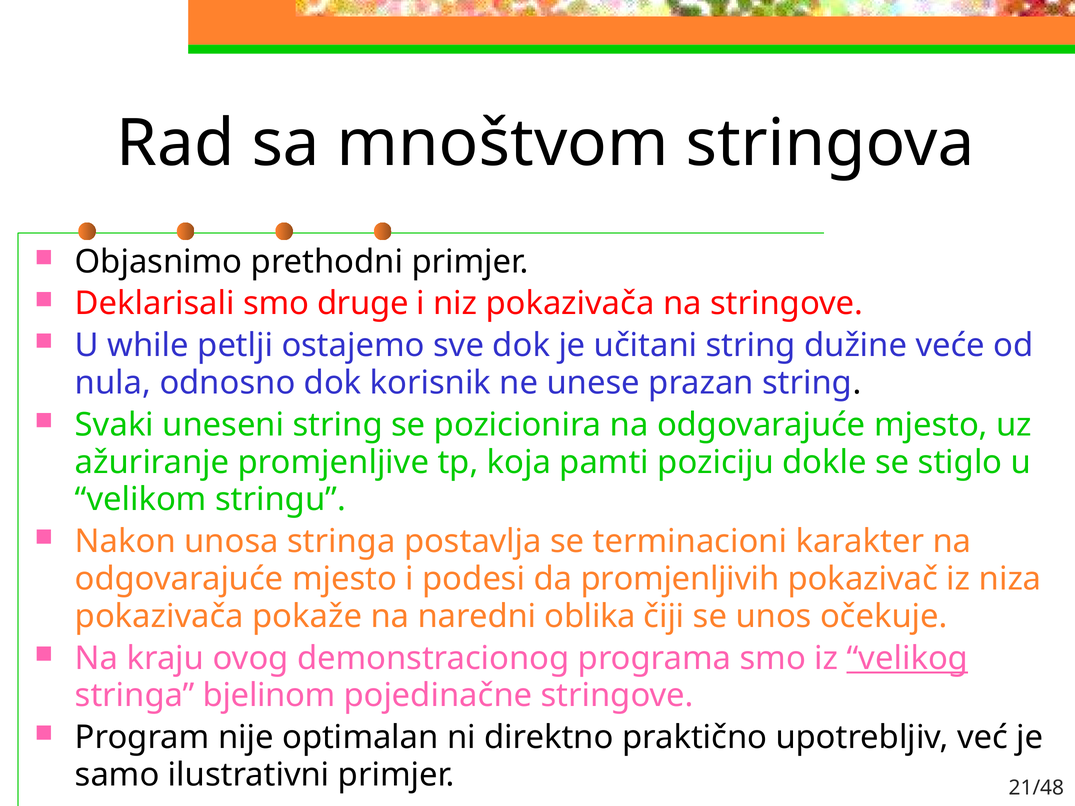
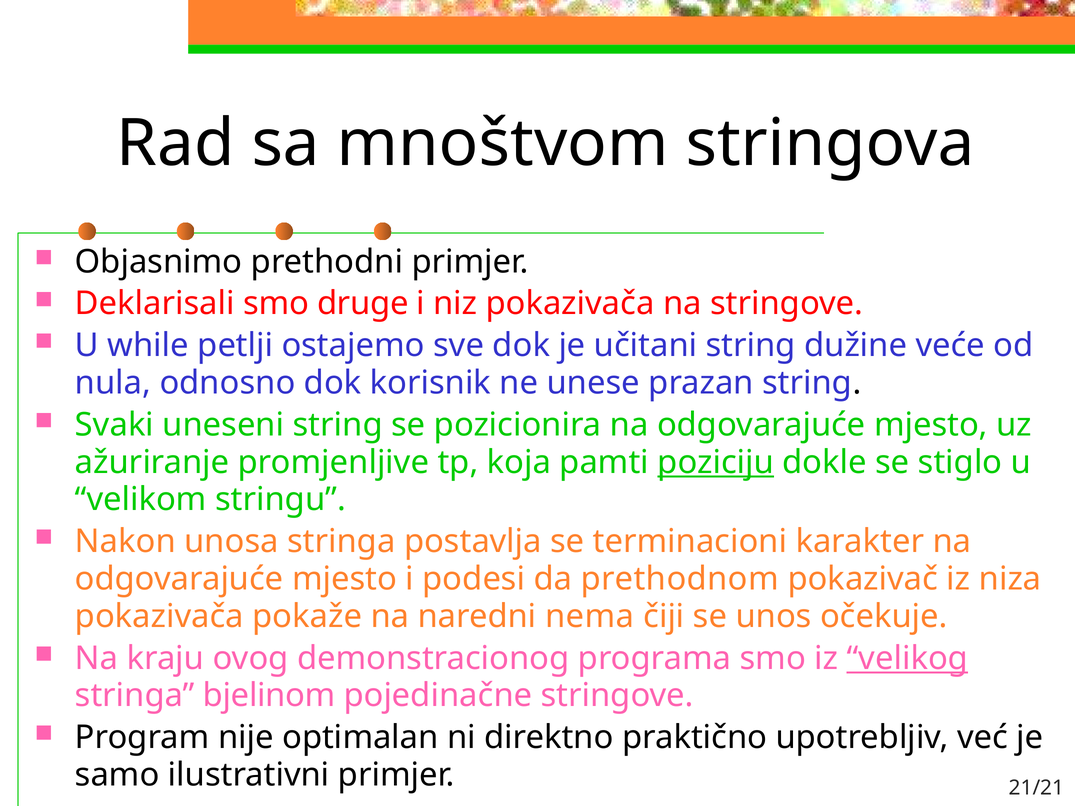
poziciju underline: none -> present
promjenljivih: promjenljivih -> prethodnom
oblika: oblika -> nema
21/48: 21/48 -> 21/21
